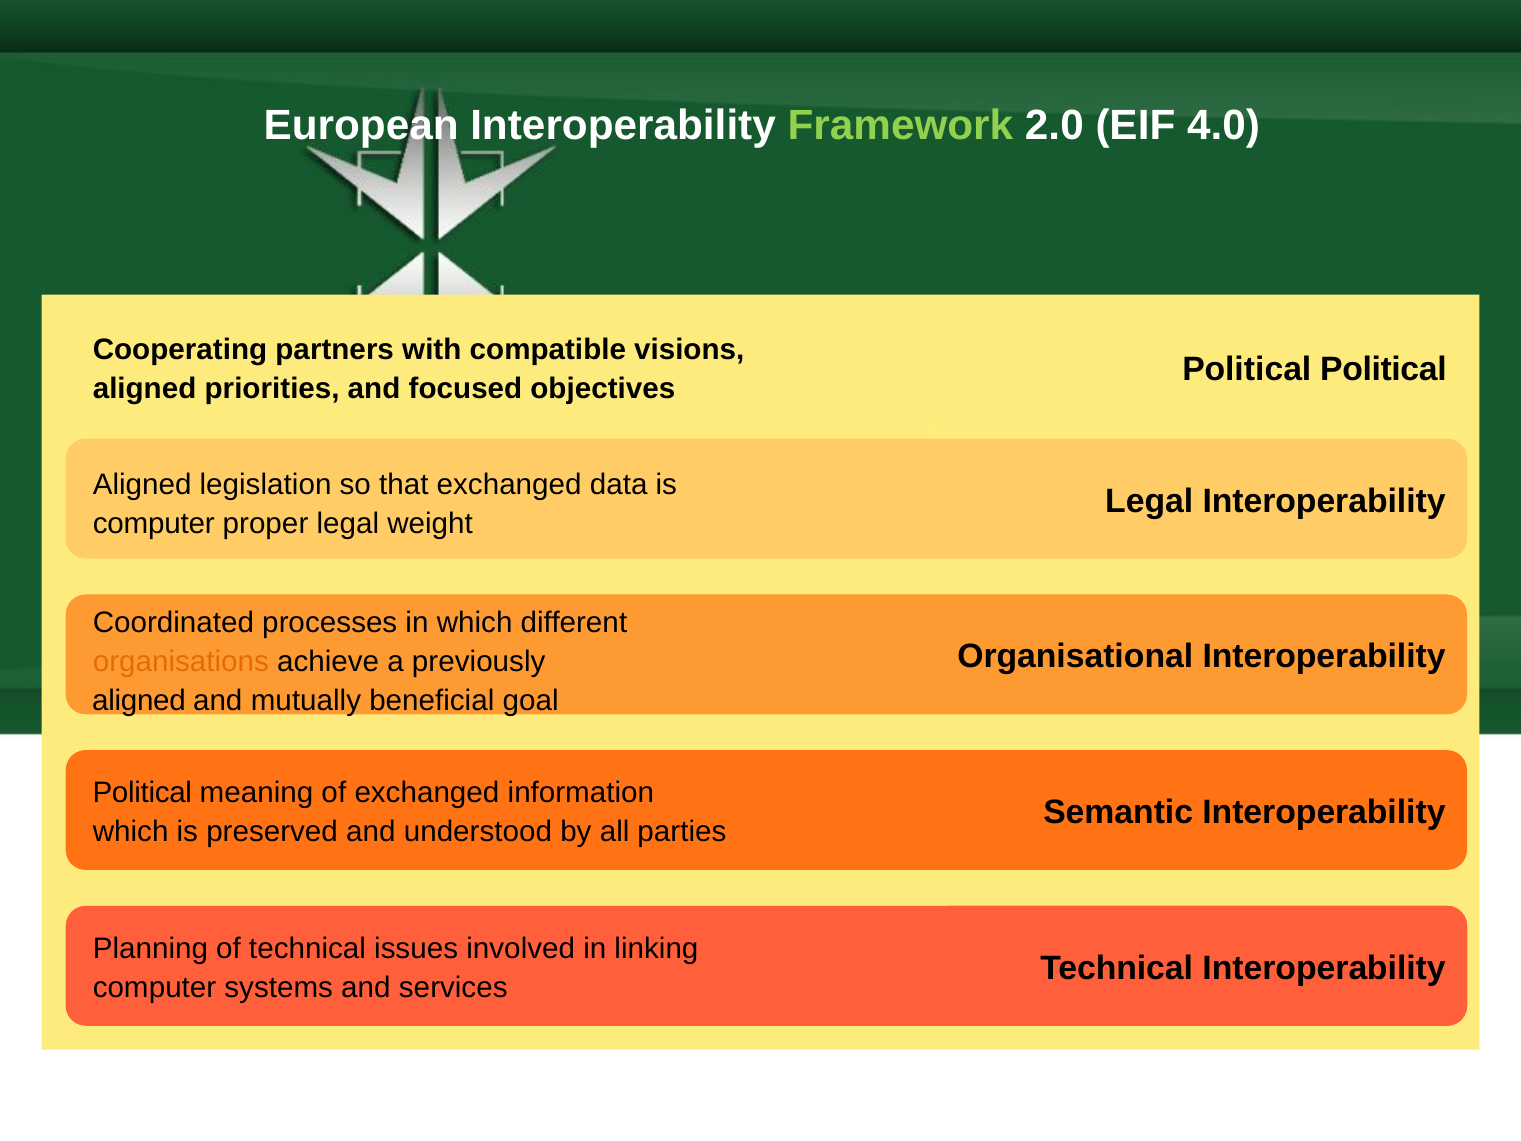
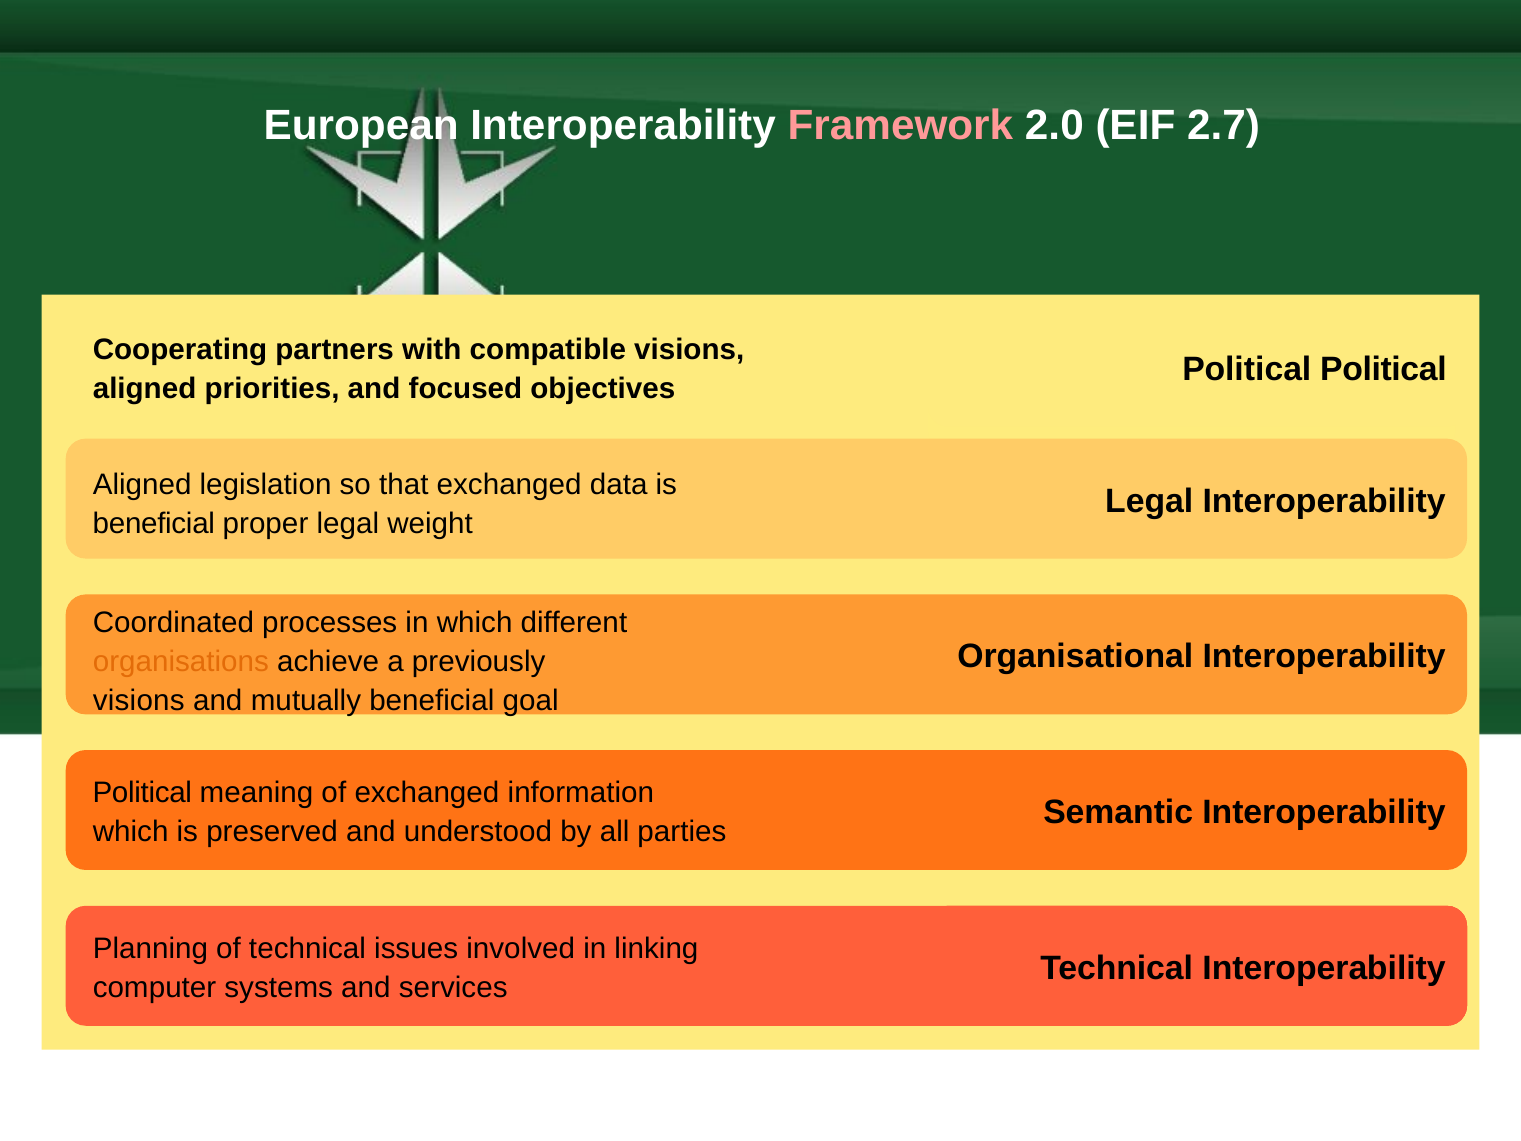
Framework colour: light green -> pink
4.0: 4.0 -> 2.7
computer at (154, 523): computer -> beneficial
aligned at (139, 701): aligned -> visions
